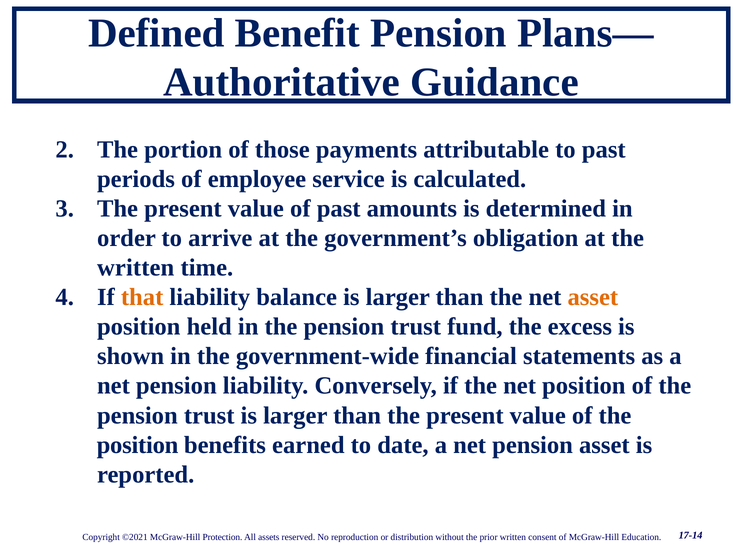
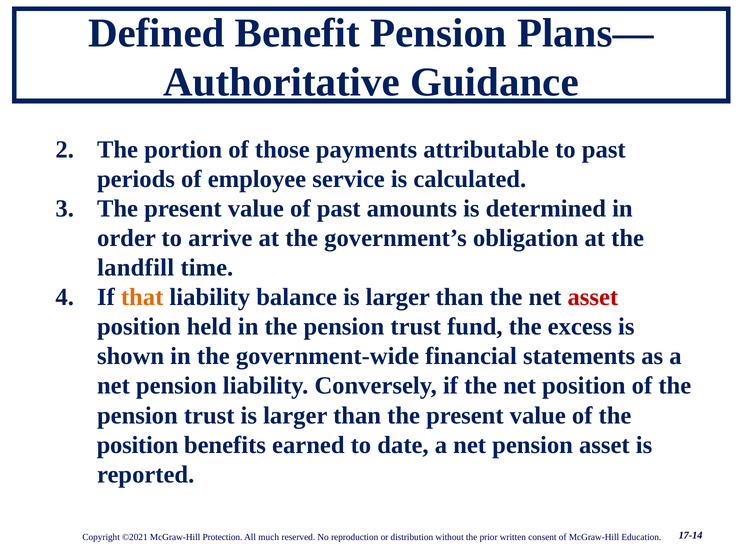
written at (136, 268): written -> landfill
asset at (593, 297) colour: orange -> red
assets: assets -> much
